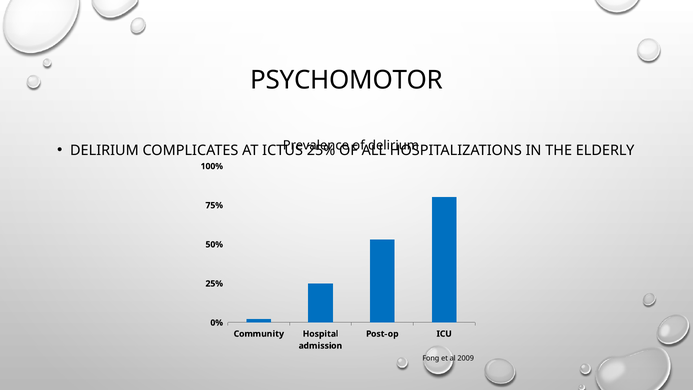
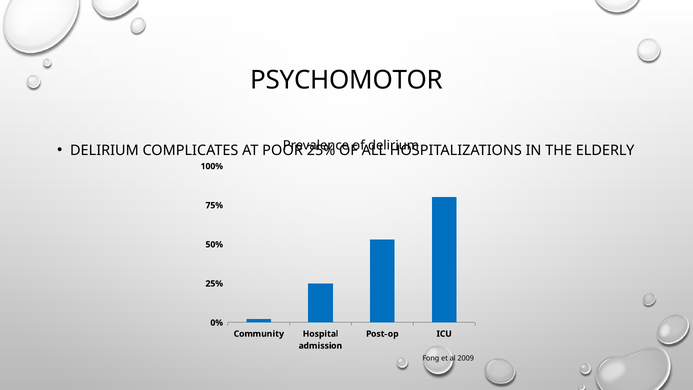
ICTUS: ICTUS -> POOR
